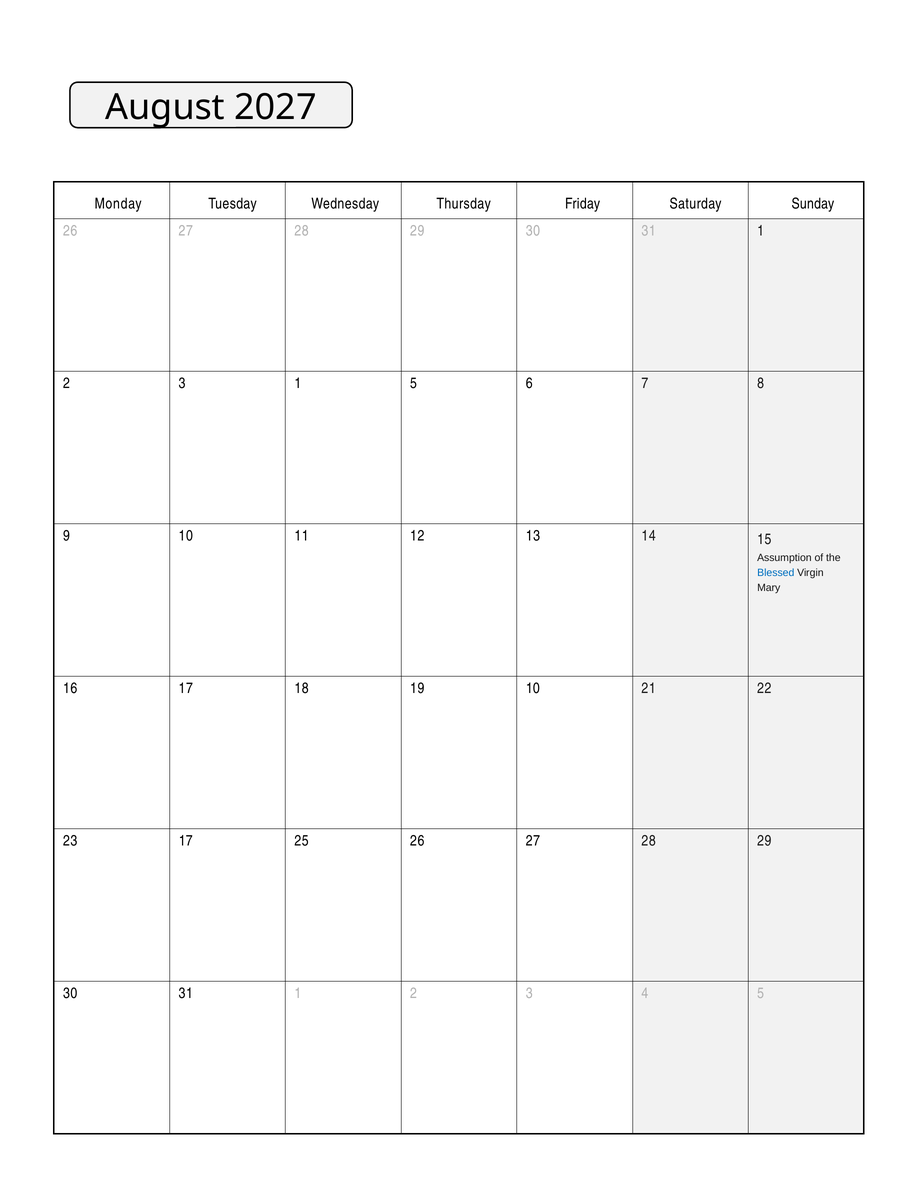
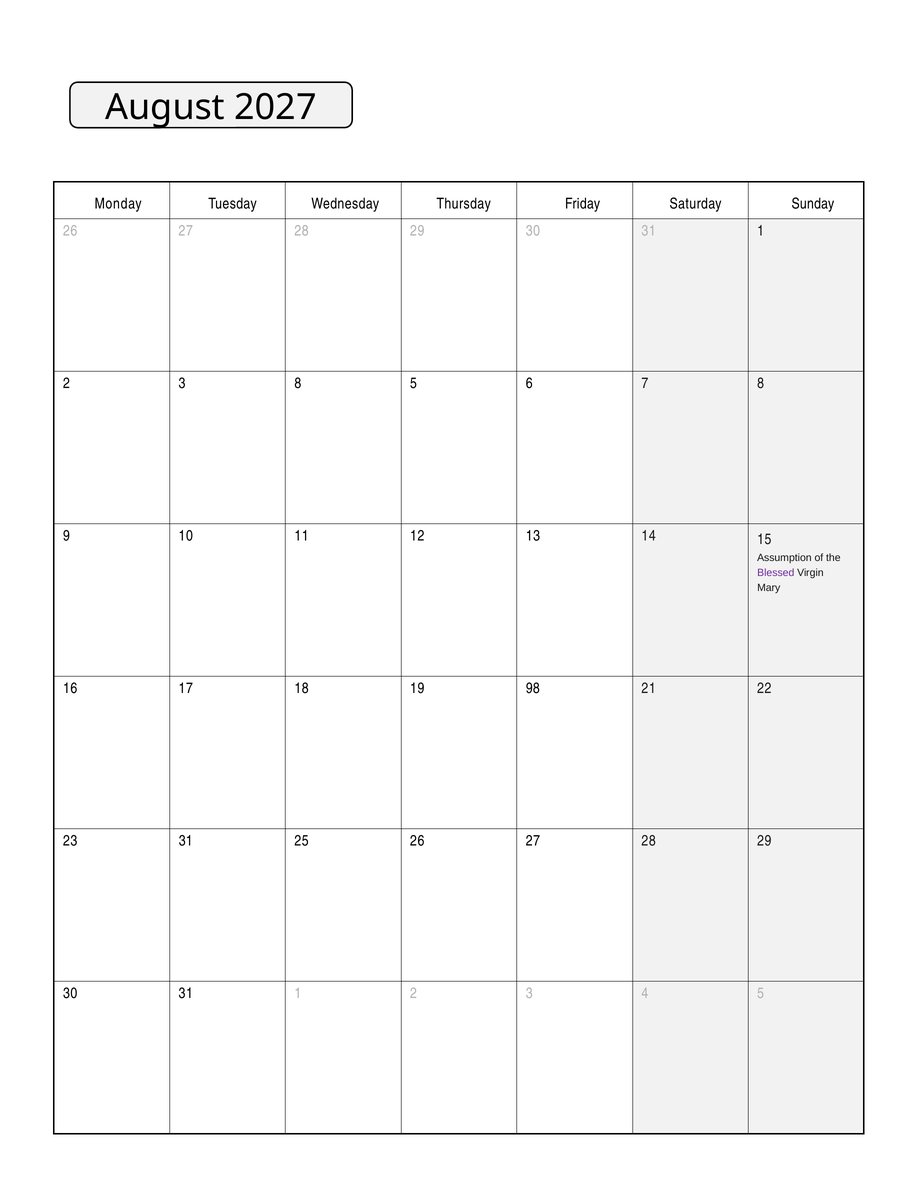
3 1: 1 -> 8
Blessed colour: blue -> purple
19 10: 10 -> 98
23 17: 17 -> 31
